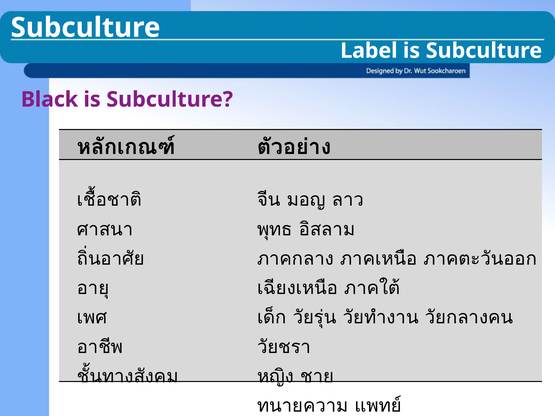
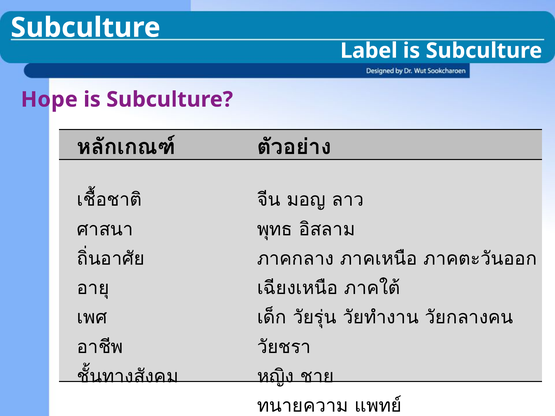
Black: Black -> Hope
